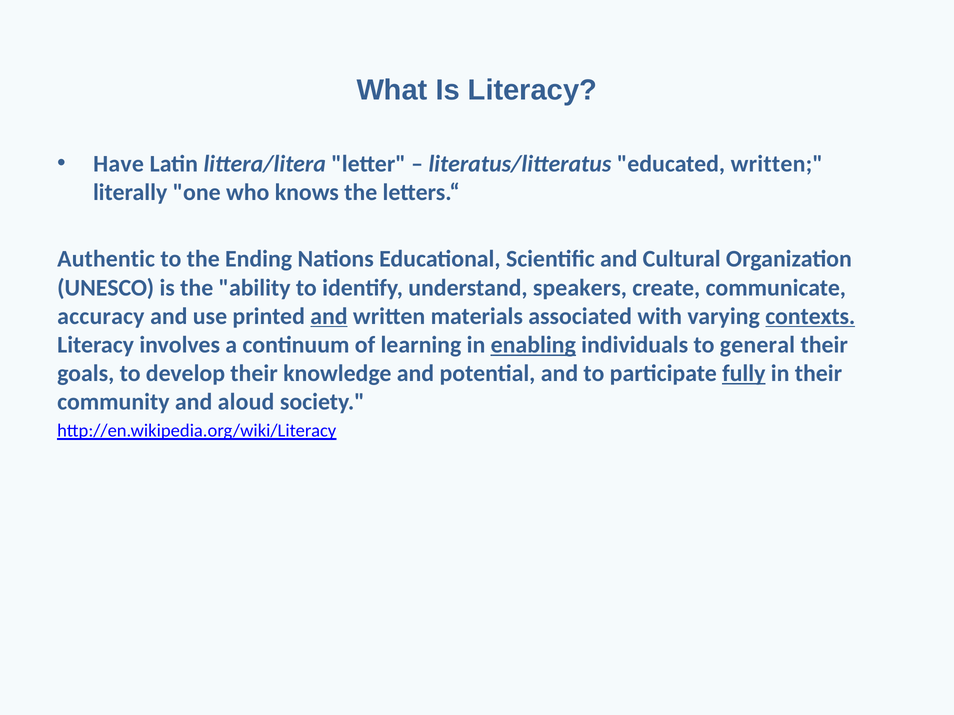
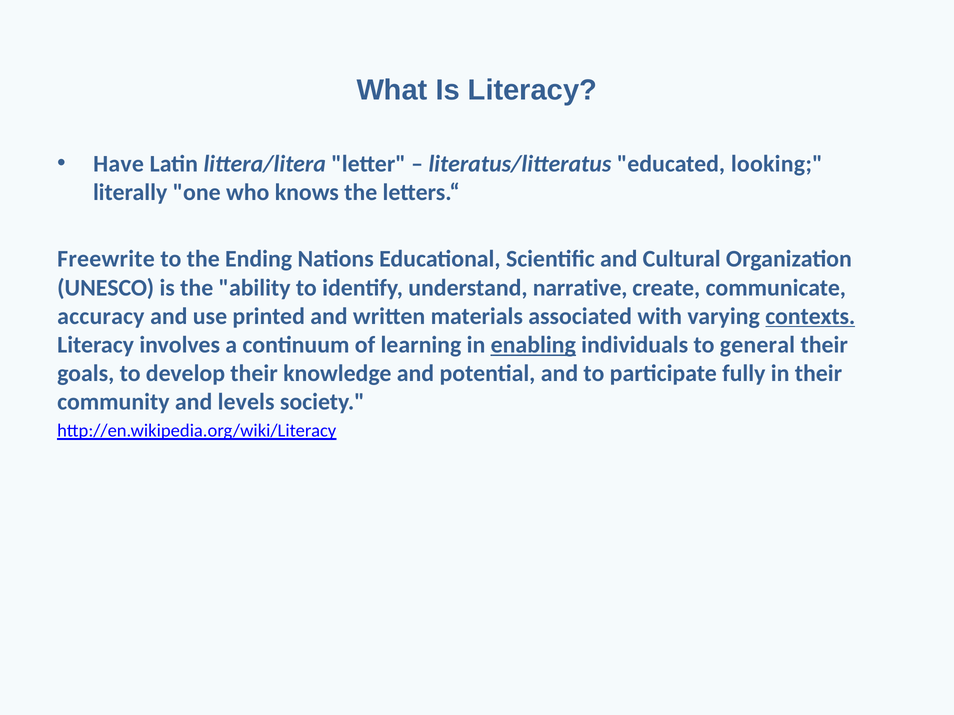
educated written: written -> looking
Authentic: Authentic -> Freewrite
speakers: speakers -> narrative
and at (329, 316) underline: present -> none
fully underline: present -> none
aloud: aloud -> levels
